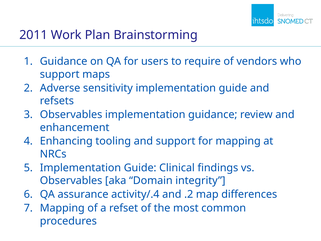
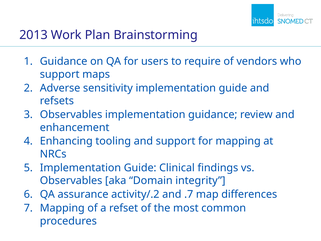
2011: 2011 -> 2013
activity/.4: activity/.4 -> activity/.2
.2: .2 -> .7
